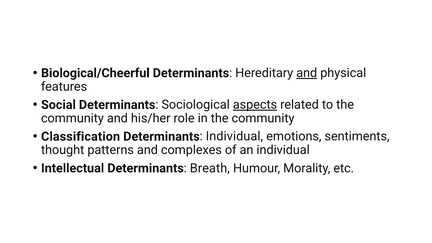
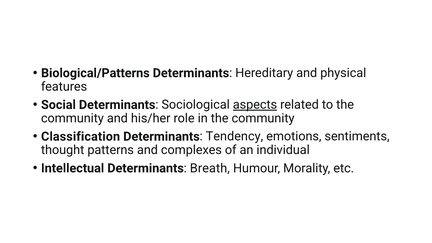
Biological/Cheerful: Biological/Cheerful -> Biological/Patterns
and at (307, 73) underline: present -> none
Determinants Individual: Individual -> Tendency
